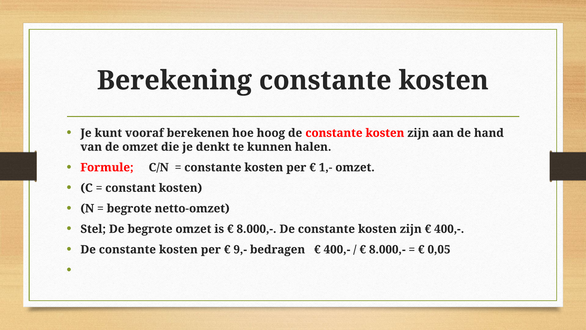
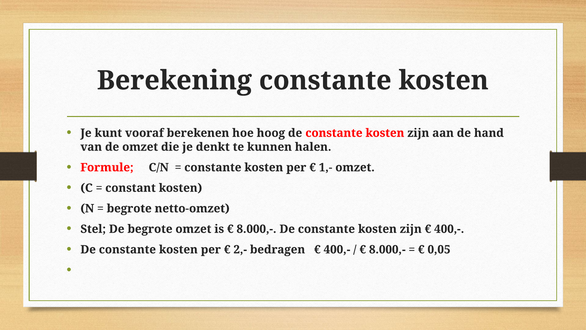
9,-: 9,- -> 2,-
